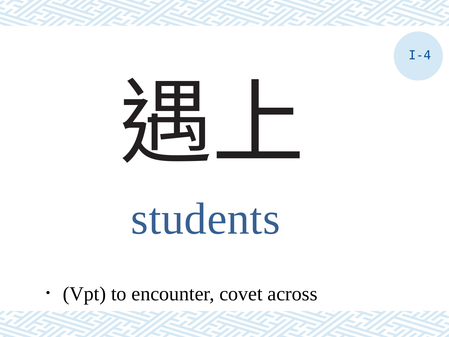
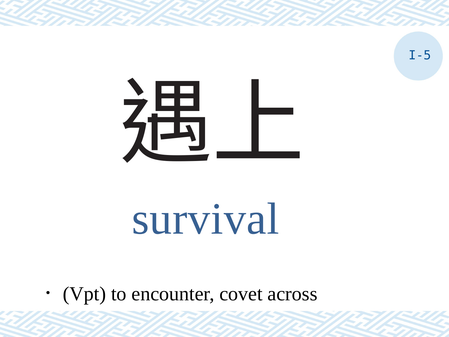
I-4: I-4 -> I-5
students: students -> survival
